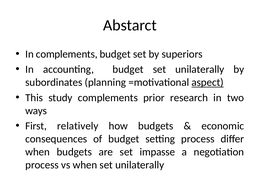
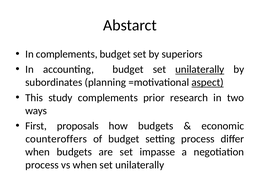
unilaterally at (200, 69) underline: none -> present
relatively: relatively -> proposals
consequences: consequences -> counteroffers
